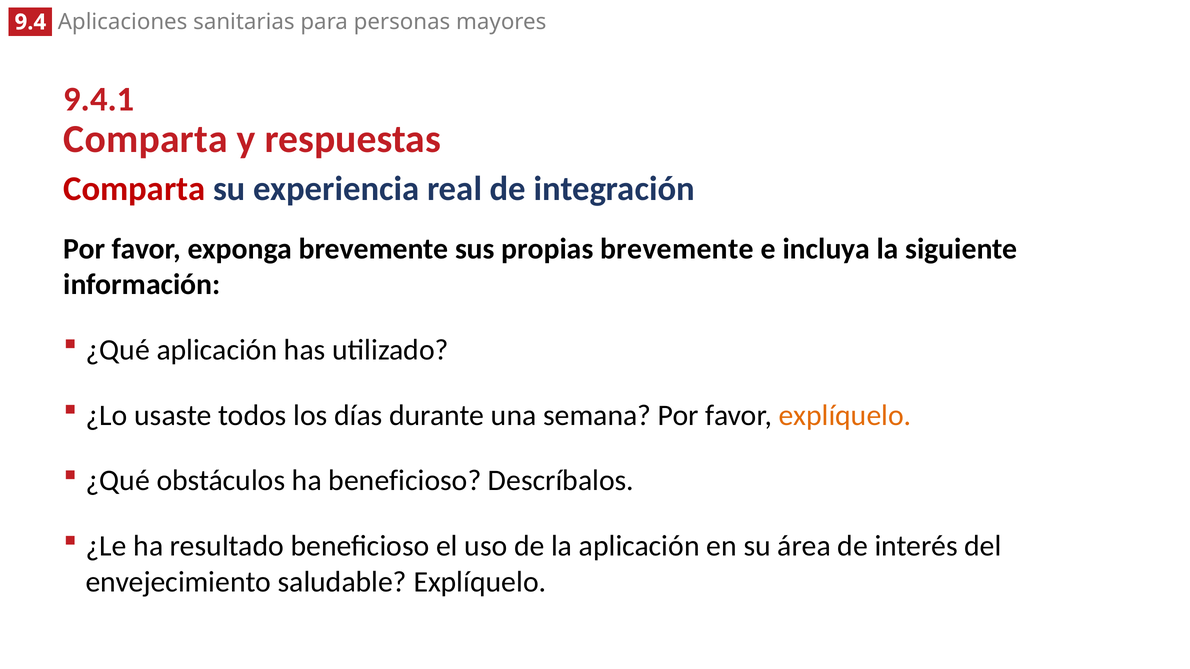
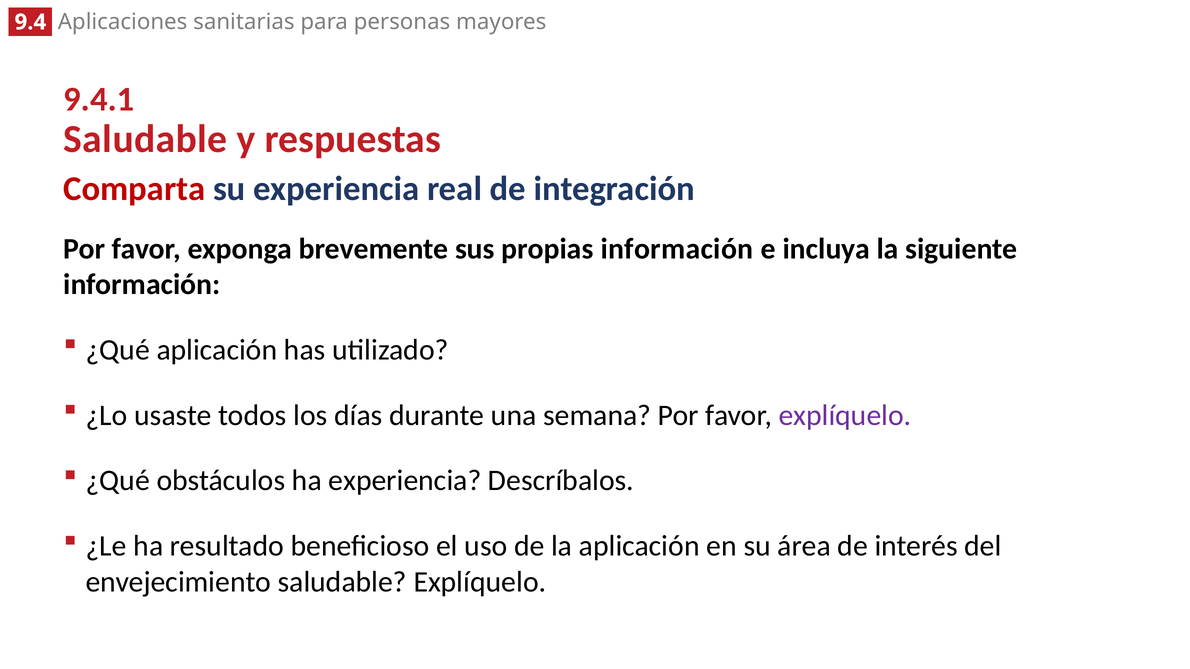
Comparta at (145, 139): Comparta -> Saludable
propias brevemente: brevemente -> información
explíquelo at (845, 415) colour: orange -> purple
ha beneficioso: beneficioso -> experiencia
